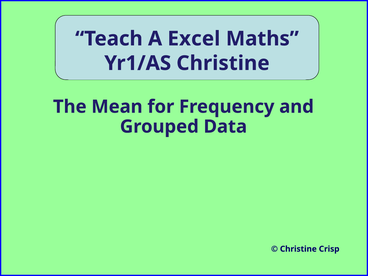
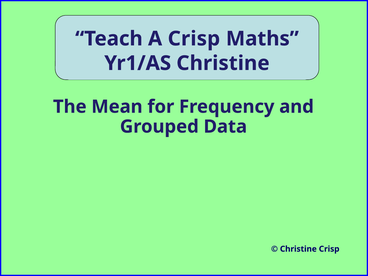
A Excel: Excel -> Crisp
